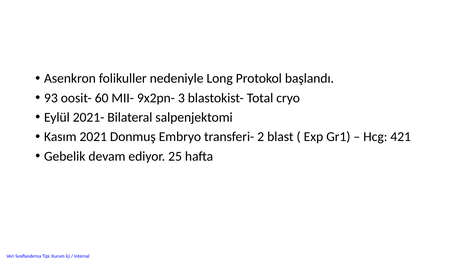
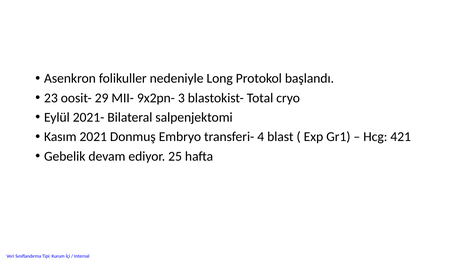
93: 93 -> 23
60: 60 -> 29
2: 2 -> 4
